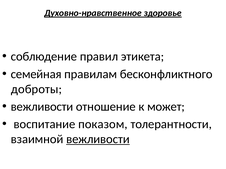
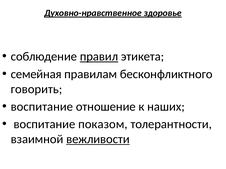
правил underline: none -> present
доброты: доброты -> говорить
вежливости at (42, 107): вежливости -> воспитание
может: может -> наших
